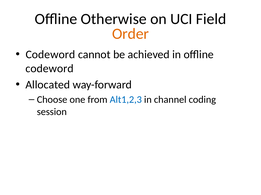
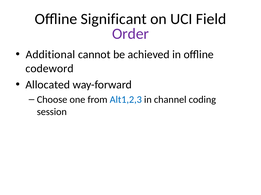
Otherwise: Otherwise -> Significant
Order colour: orange -> purple
Codeword at (50, 55): Codeword -> Additional
